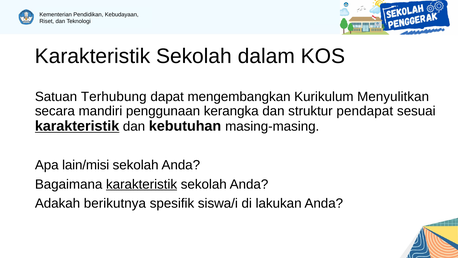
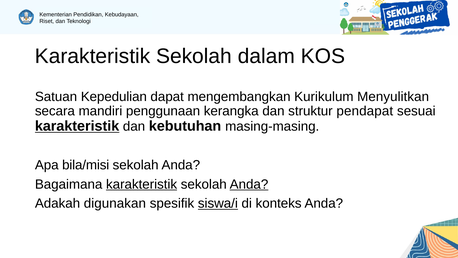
Terhubung: Terhubung -> Kepedulian
lain/misi: lain/misi -> bila/misi
Anda at (249, 184) underline: none -> present
berikutnya: berikutnya -> digunakan
siswa/i underline: none -> present
lakukan: lakukan -> konteks
